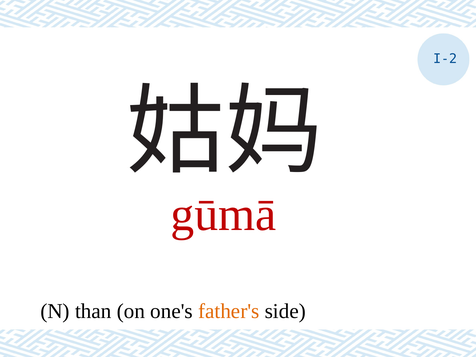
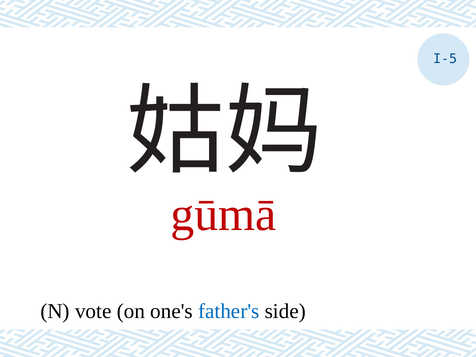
I-2: I-2 -> I-5
than: than -> vote
father's colour: orange -> blue
